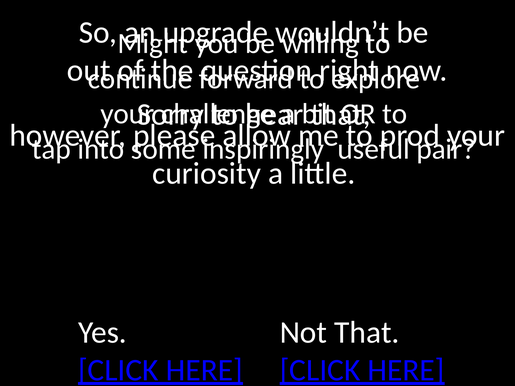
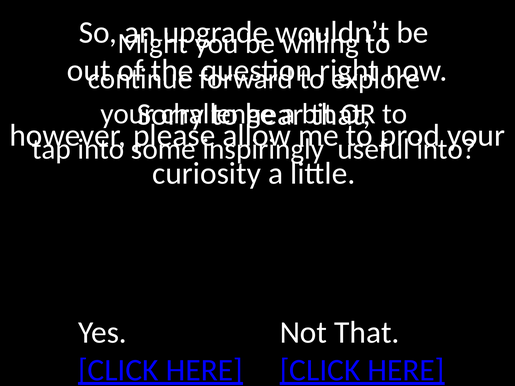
pair at (446, 149): pair -> into
